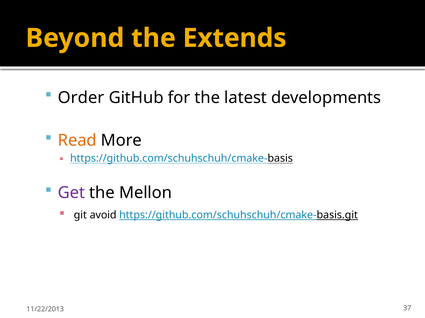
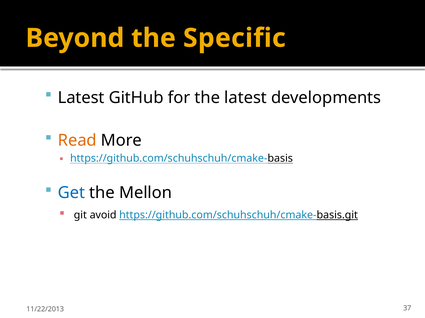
Extends: Extends -> Specific
Order at (81, 98): Order -> Latest
Get colour: purple -> blue
